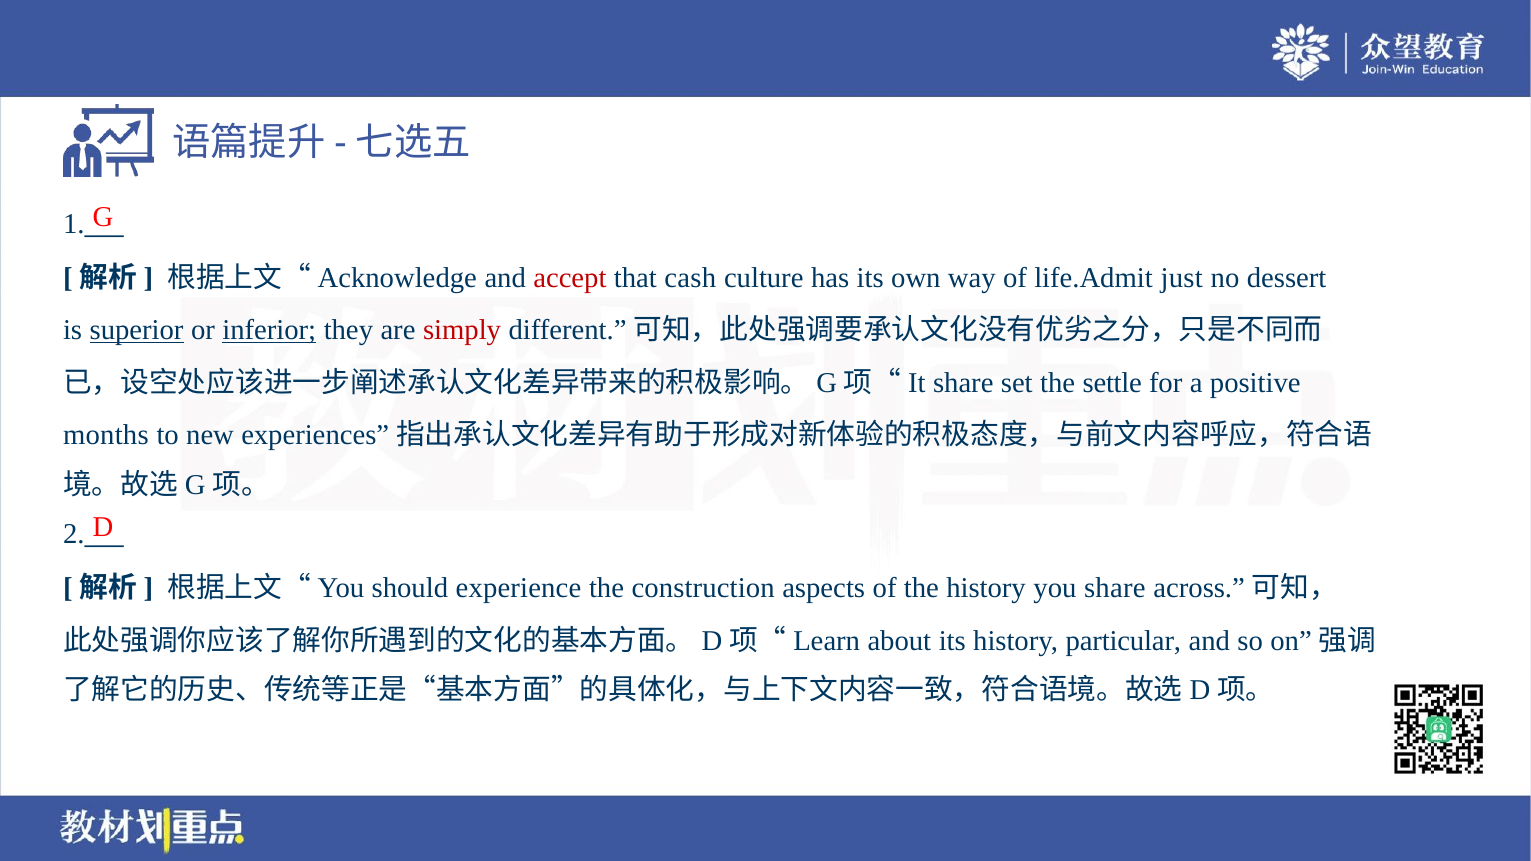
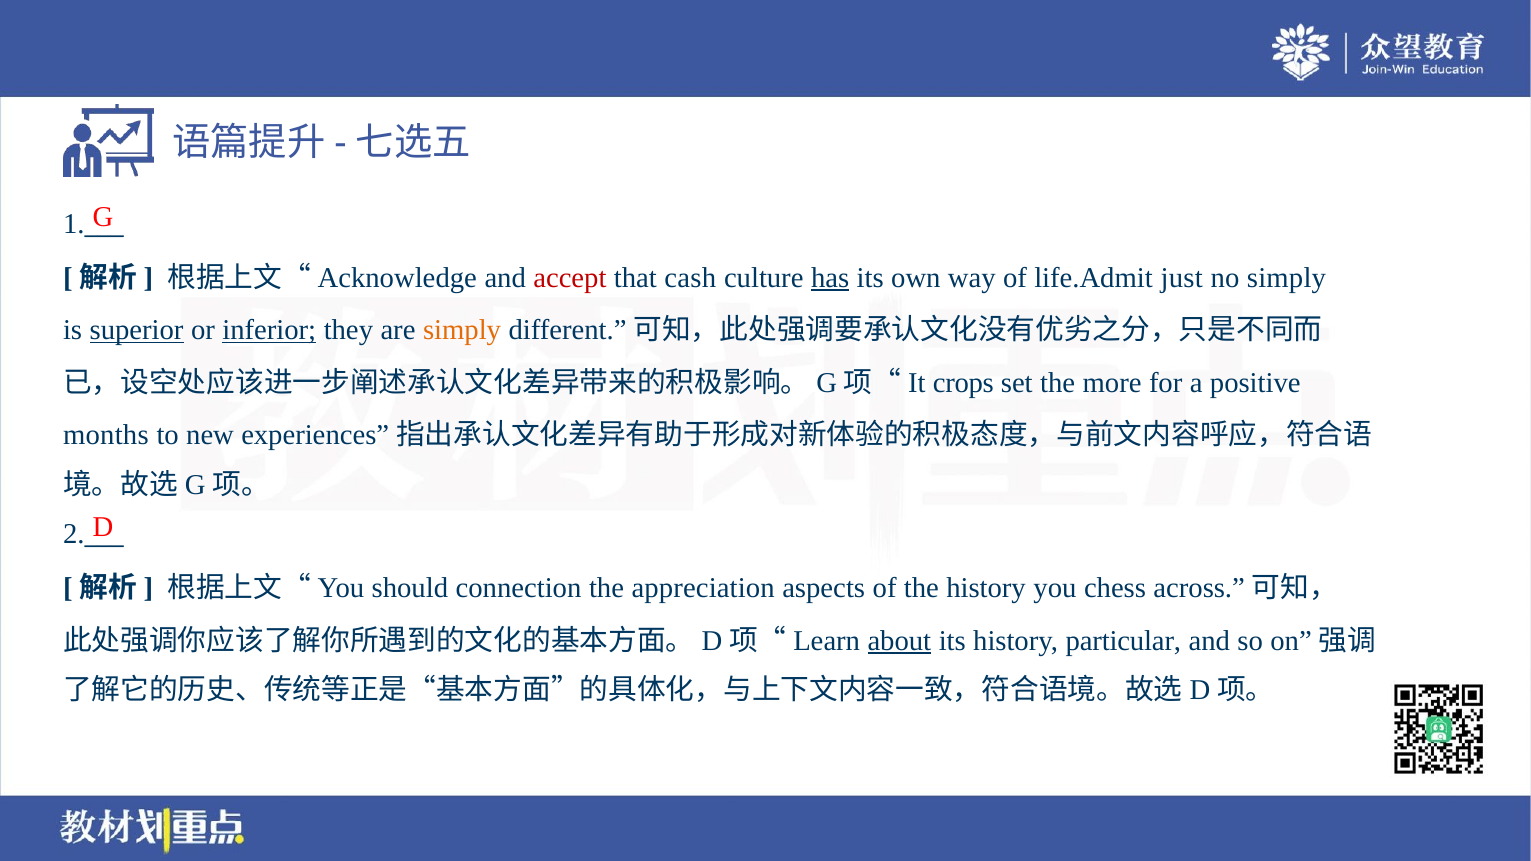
has underline: none -> present
no dessert: dessert -> simply
simply at (462, 330) colour: red -> orange
share at (963, 383): share -> crops
settle: settle -> more
experience: experience -> connection
construction: construction -> appreciation
you share: share -> chess
about underline: none -> present
